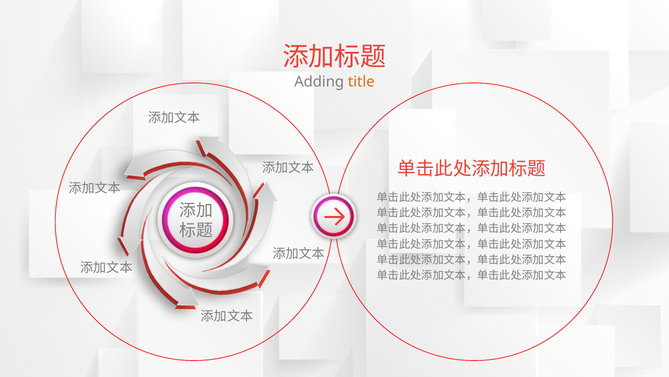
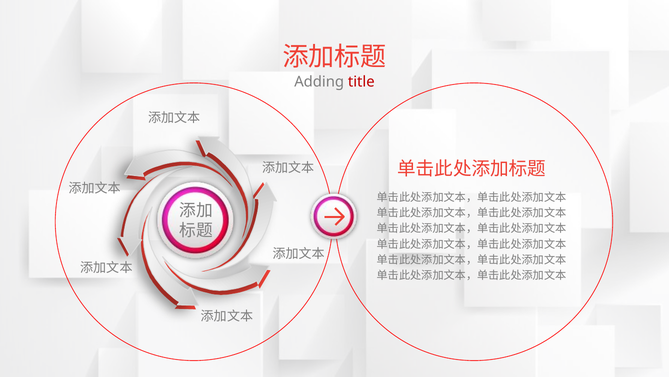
title colour: orange -> red
